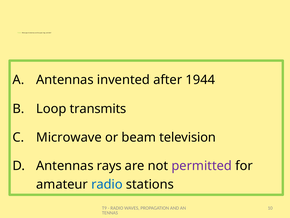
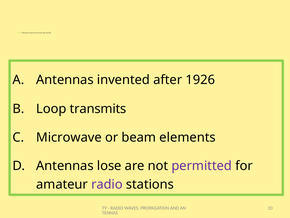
1944: 1944 -> 1926
television: television -> elements
rays: rays -> lose
radio at (107, 184) colour: blue -> purple
